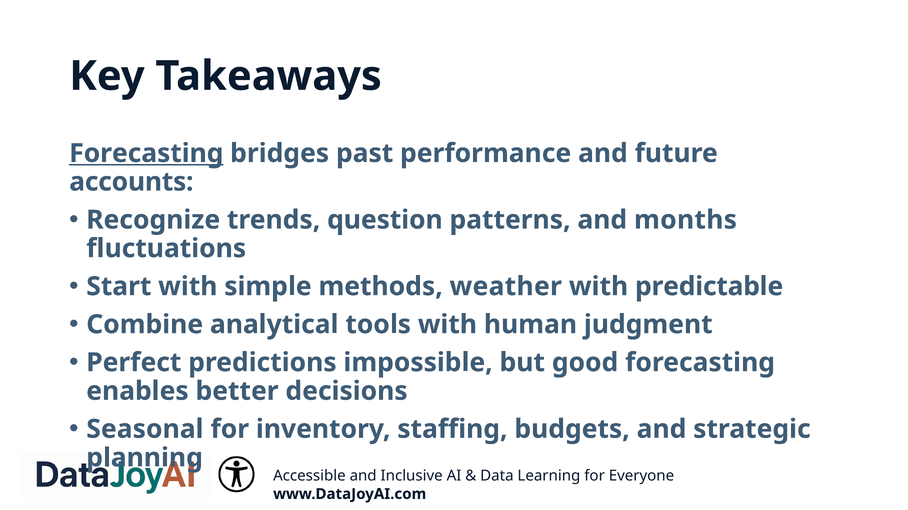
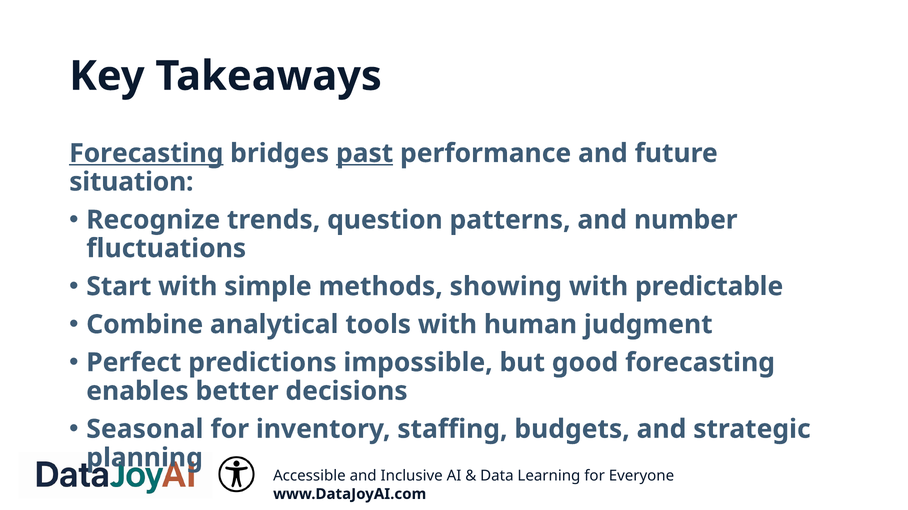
past underline: none -> present
accounts: accounts -> situation
months: months -> number
weather: weather -> showing
